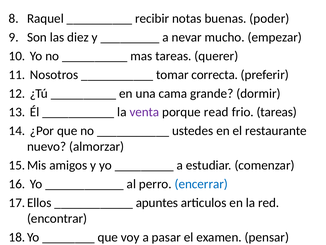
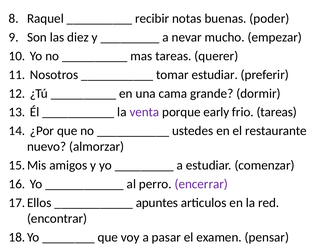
tomar correcta: correcta -> estudiar
read: read -> early
encerrar colour: blue -> purple
